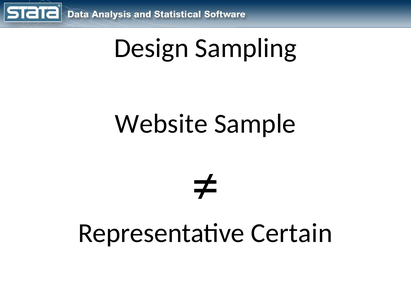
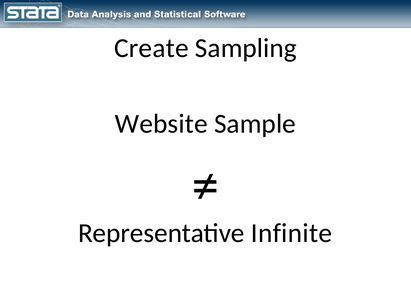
Design: Design -> Create
Certain: Certain -> Infinite
